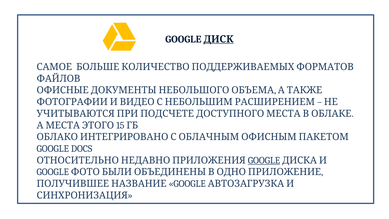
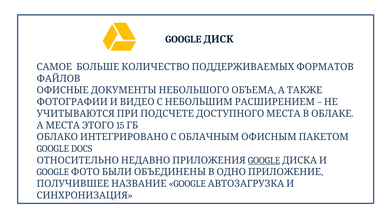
ДИСК underline: present -> none
